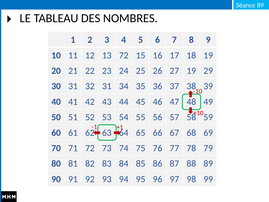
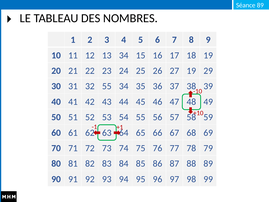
13 72: 72 -> 34
32 31: 31 -> 55
